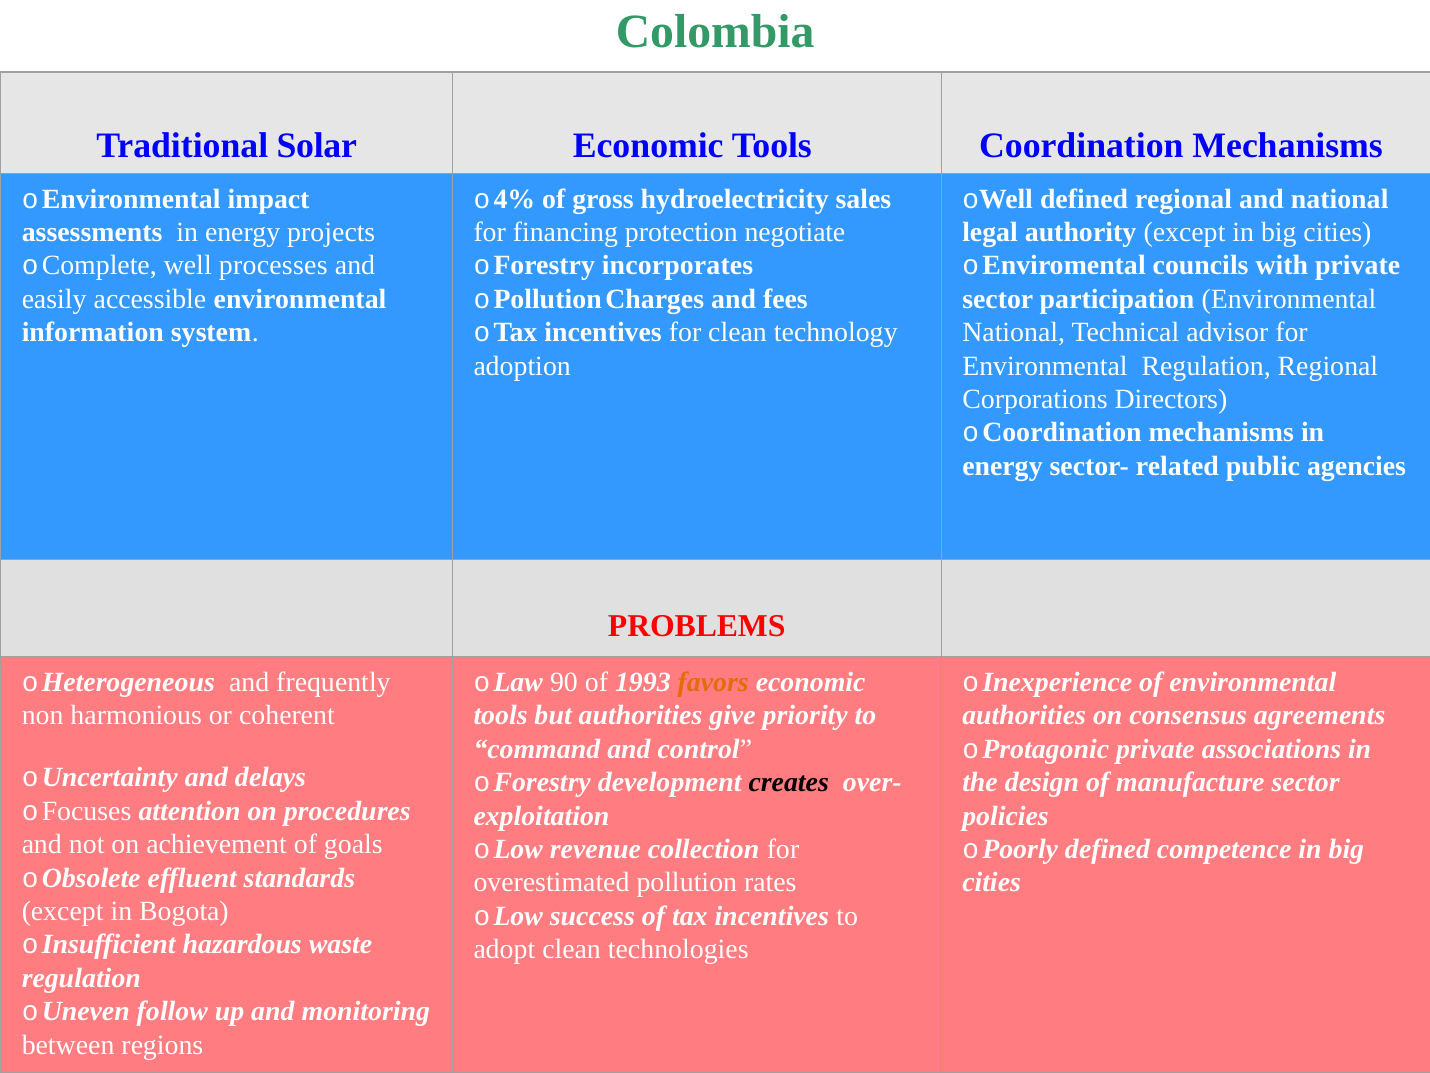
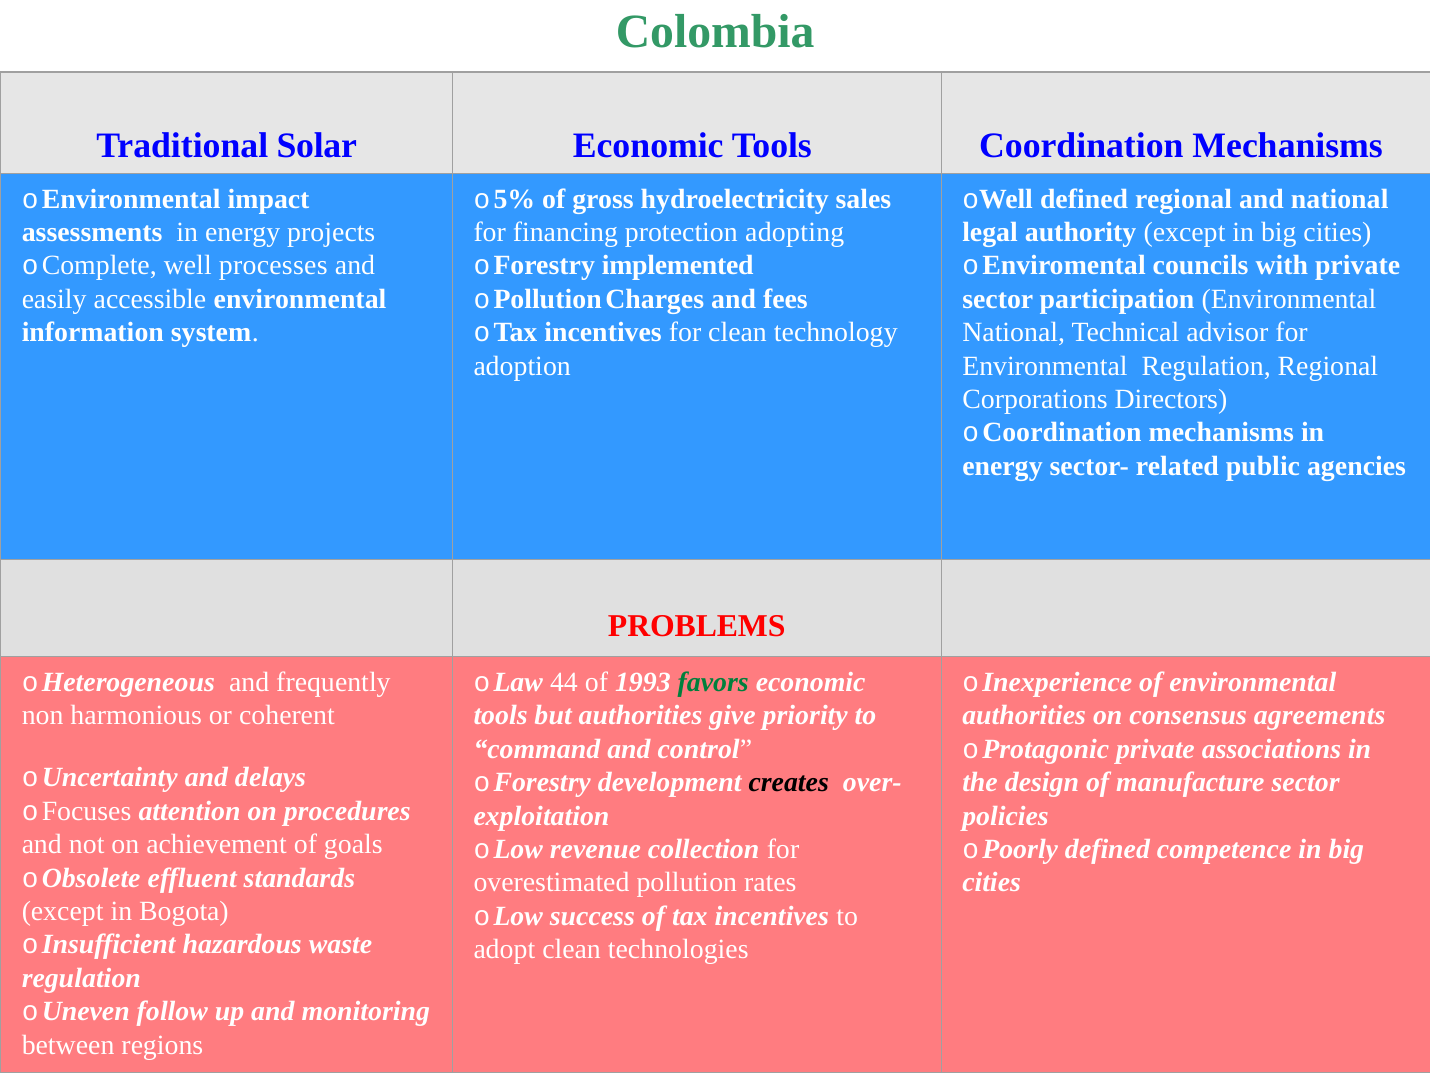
4%: 4% -> 5%
negotiate: negotiate -> adopting
incorporates: incorporates -> implemented
90: 90 -> 44
favors colour: orange -> green
